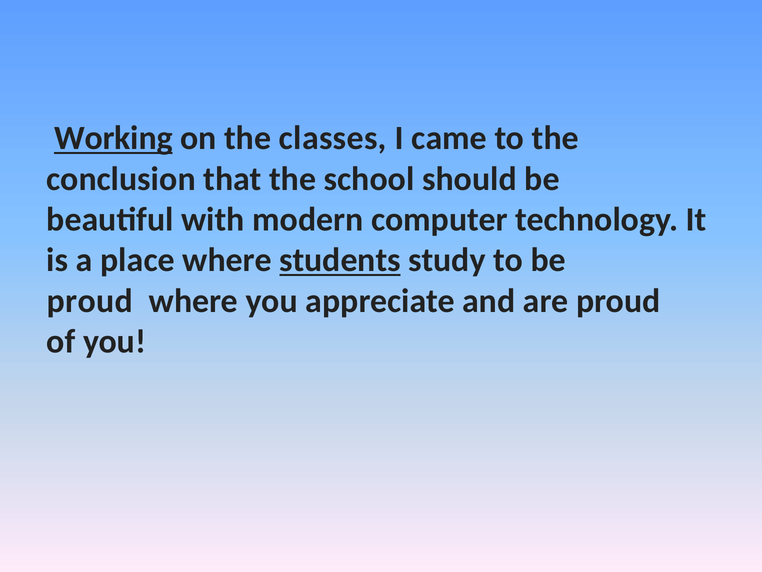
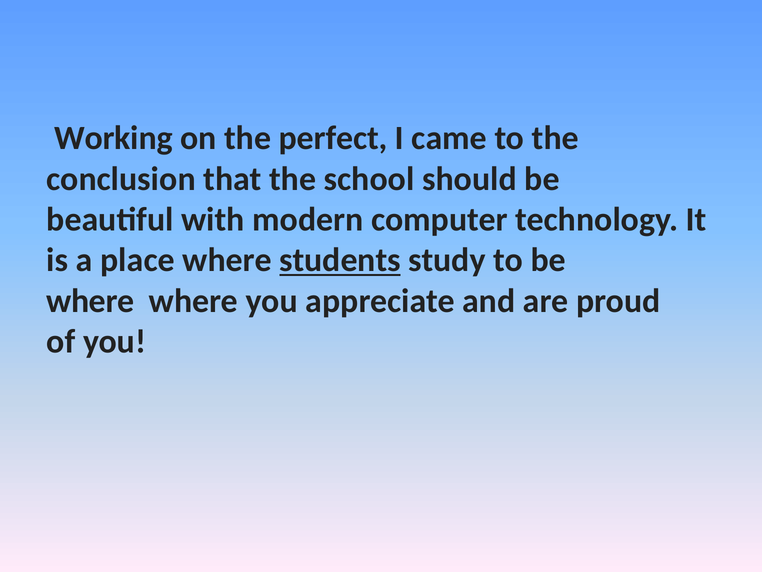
Working underline: present -> none
classes: classes -> perfect
proud at (90, 301): proud -> where
